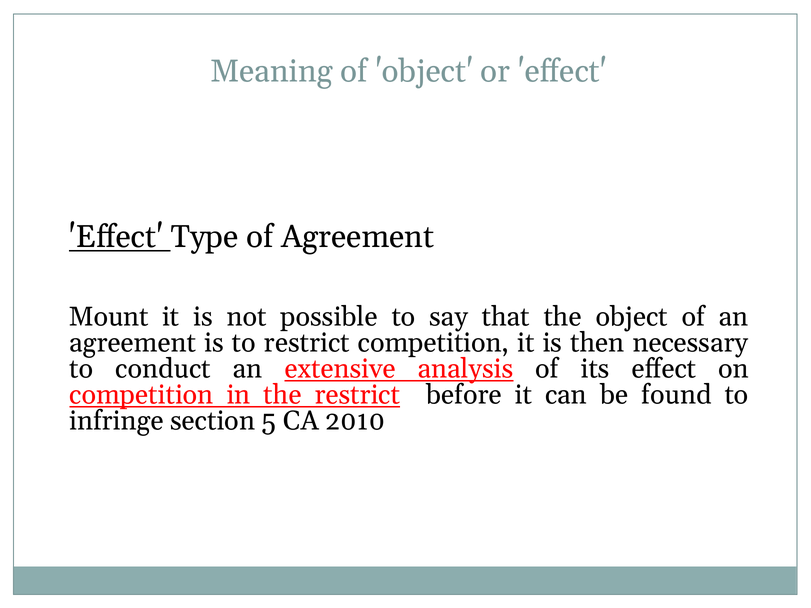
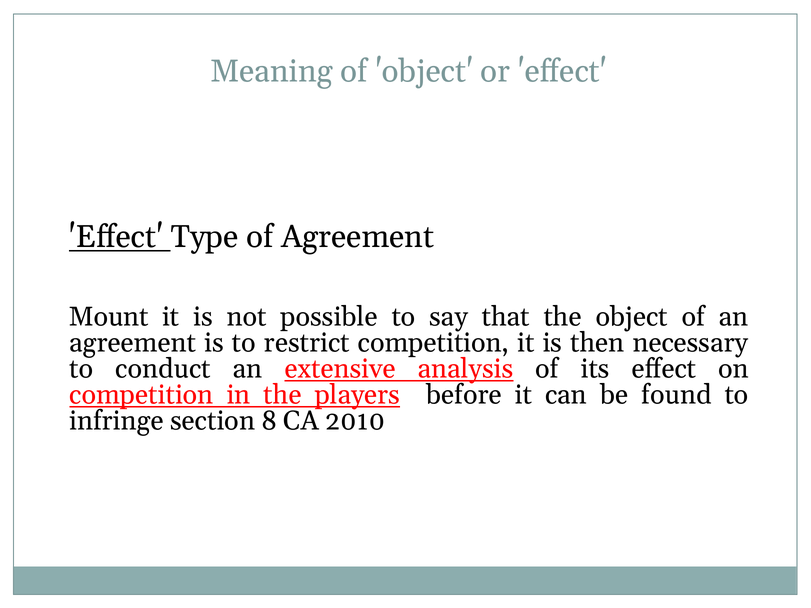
the restrict: restrict -> players
5: 5 -> 8
